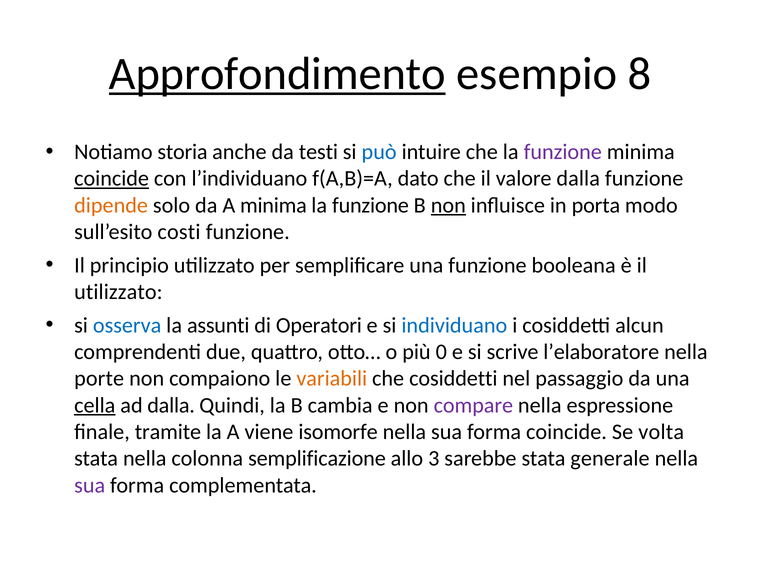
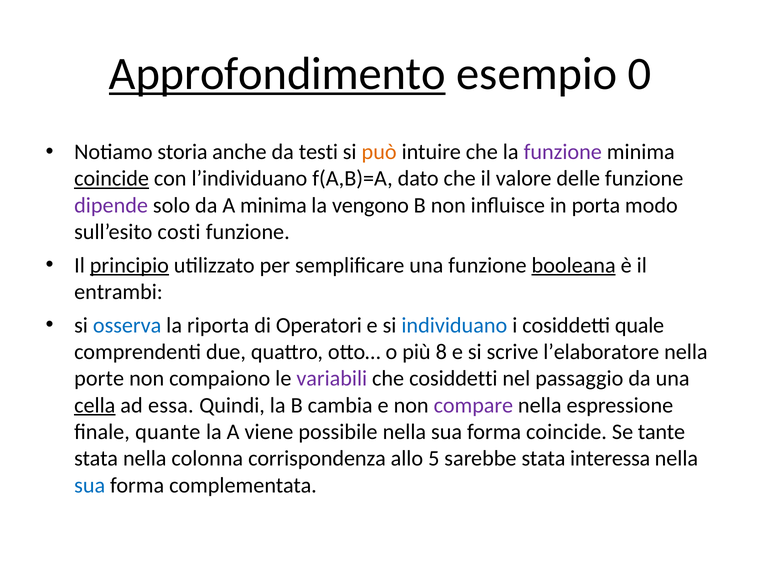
8: 8 -> 0
può colour: blue -> orange
valore dalla: dalla -> delle
dipende colour: orange -> purple
funzione at (370, 205): funzione -> vengono
non at (448, 205) underline: present -> none
principio underline: none -> present
booleana underline: none -> present
utilizzato at (118, 292): utilizzato -> entrambi
assunti: assunti -> riporta
alcun: alcun -> quale
0: 0 -> 8
variabili colour: orange -> purple
ad dalla: dalla -> essa
tramite: tramite -> quante
isomorfe: isomorfe -> possibile
volta: volta -> tante
semplificazione: semplificazione -> corrispondenza
3: 3 -> 5
generale: generale -> interessa
sua at (90, 485) colour: purple -> blue
